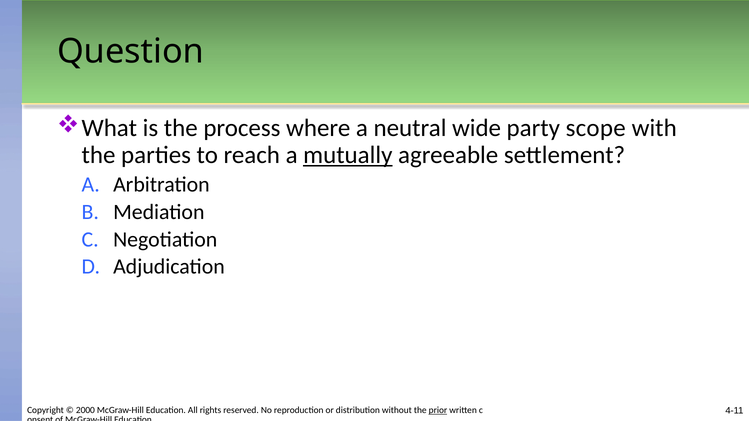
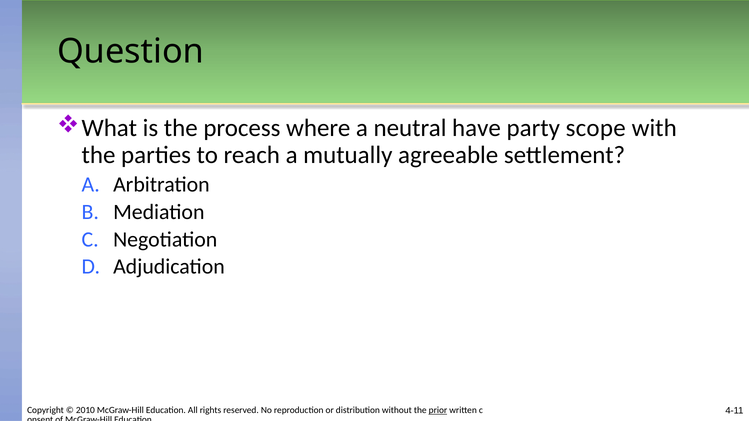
wide: wide -> have
mutually underline: present -> none
2000: 2000 -> 2010
